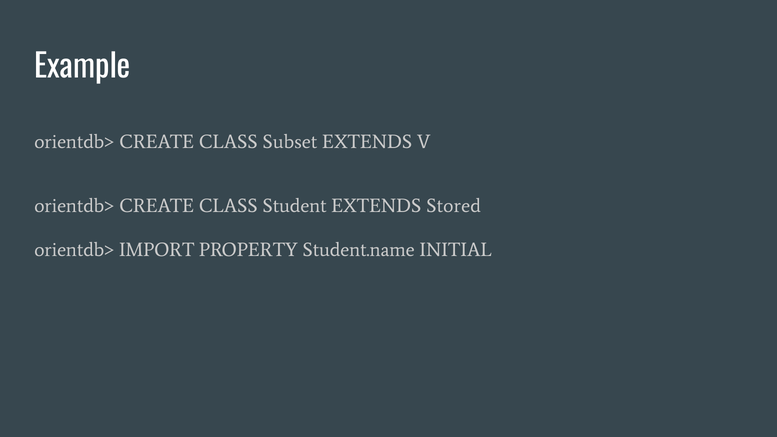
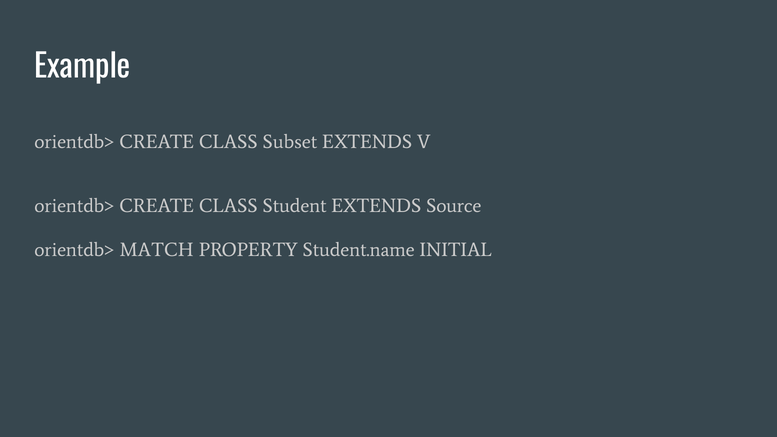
Stored: Stored -> Source
IMPORT: IMPORT -> MATCH
